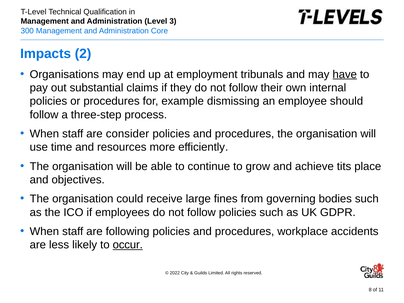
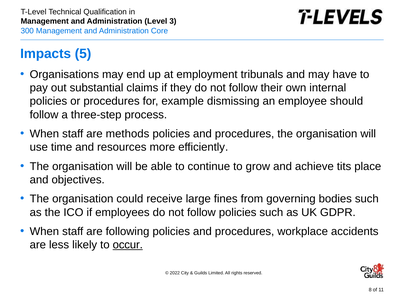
2: 2 -> 5
have underline: present -> none
consider: consider -> methods
